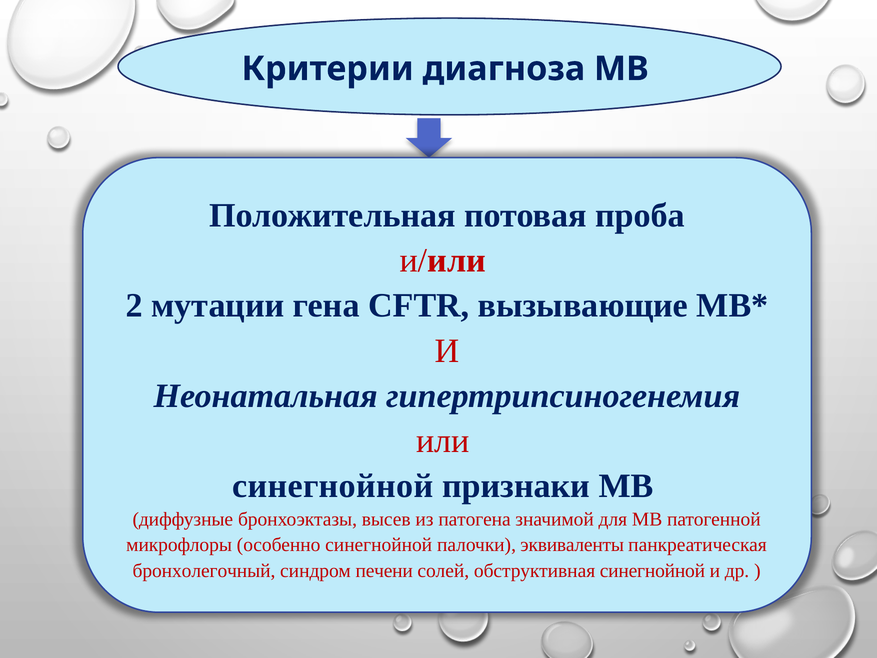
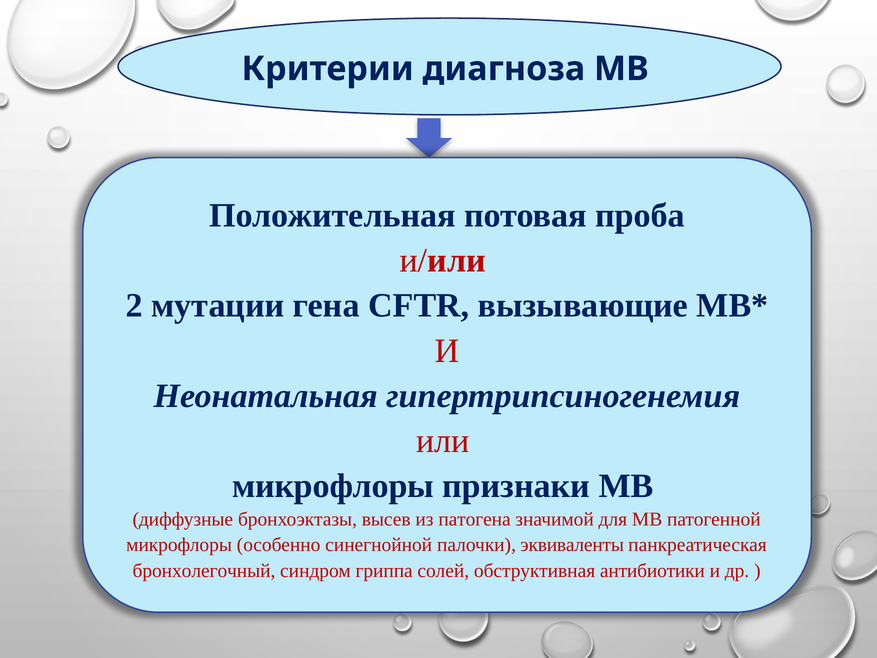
синегнойной at (333, 486): синегнойной -> микрофлоры
печени: печени -> гриппа
обструктивная синегнойной: синегнойной -> антибиотики
